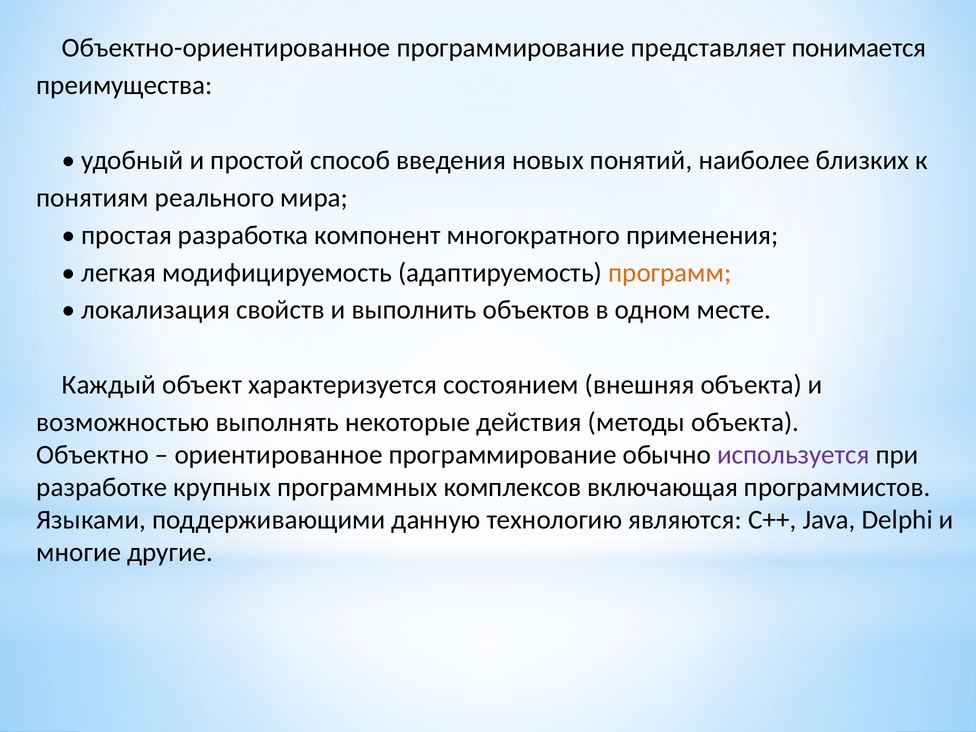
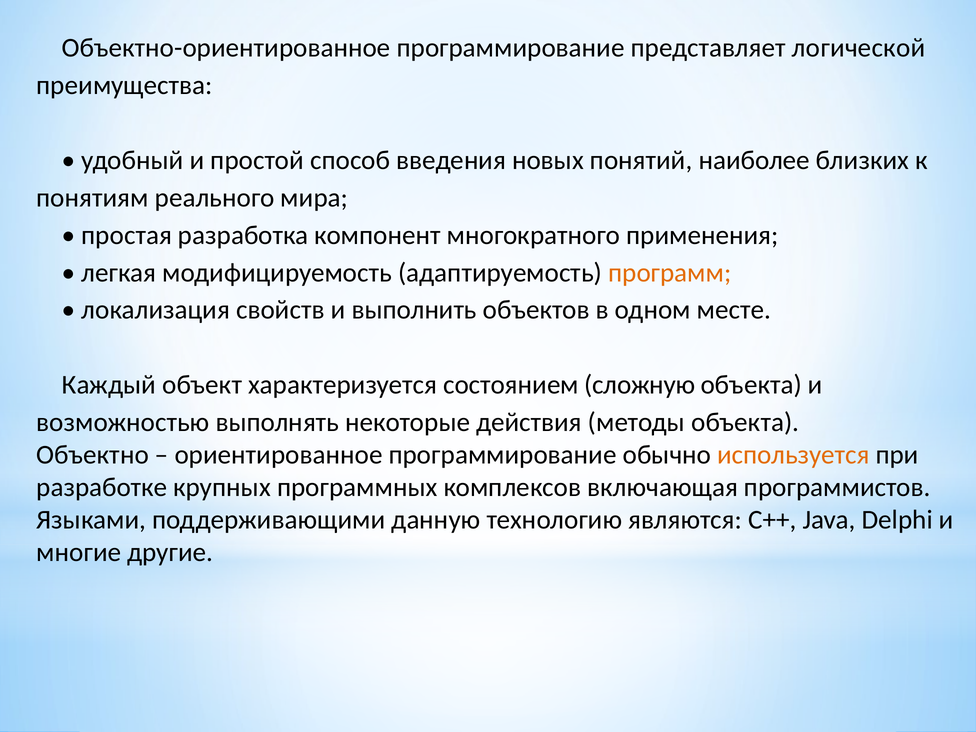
понимается: понимается -> логической
внешняя: внешняя -> сложную
используется colour: purple -> orange
